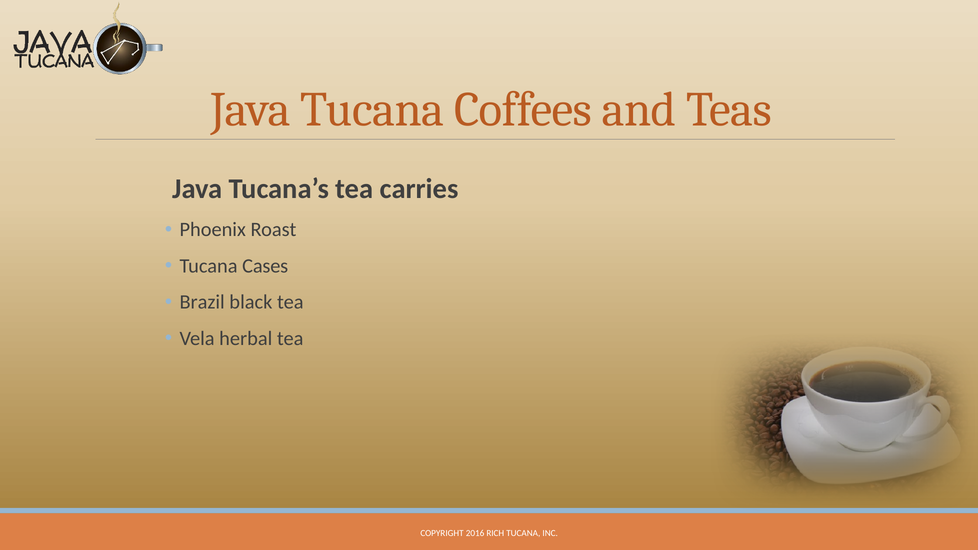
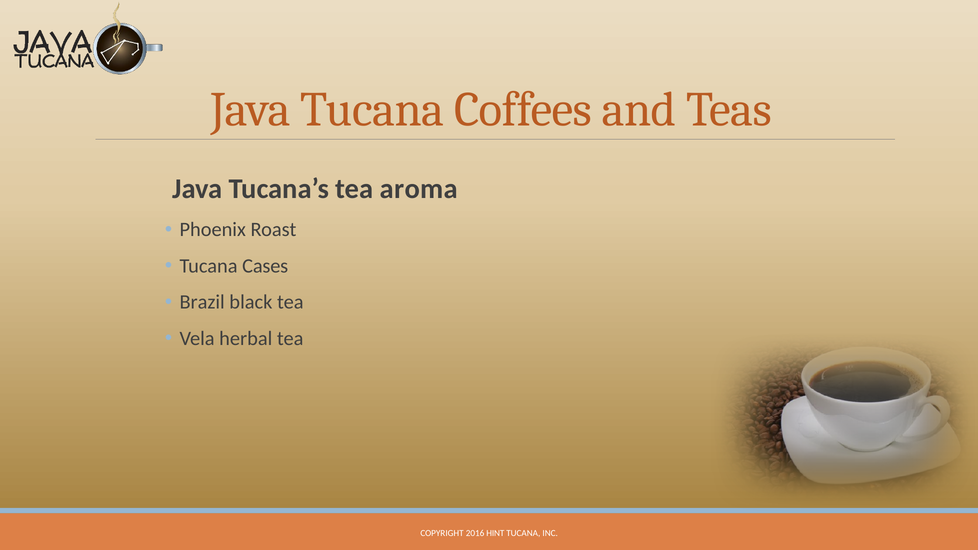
carries: carries -> aroma
RICH: RICH -> HINT
